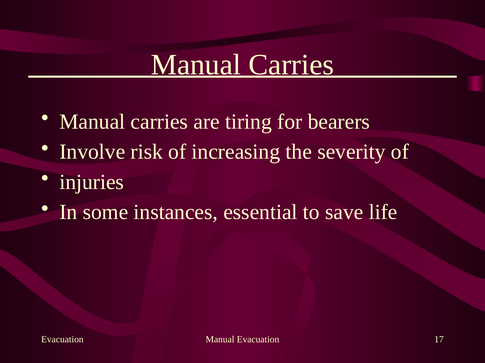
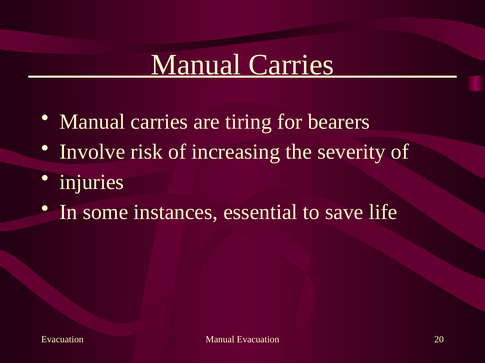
17: 17 -> 20
